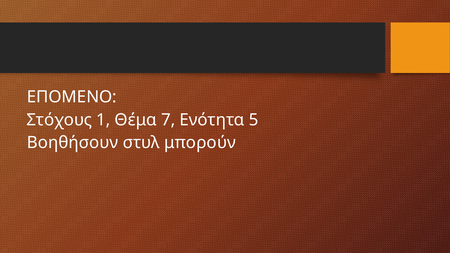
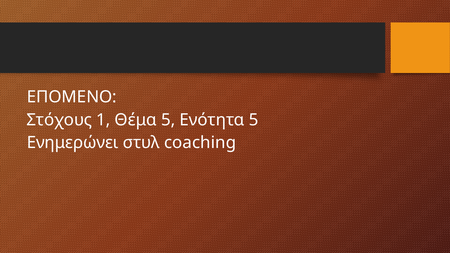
Θέμα 7: 7 -> 5
Βοηθήσουν: Βοηθήσουν -> Ενημερώνει
μπορούν: μπορούν -> coaching
